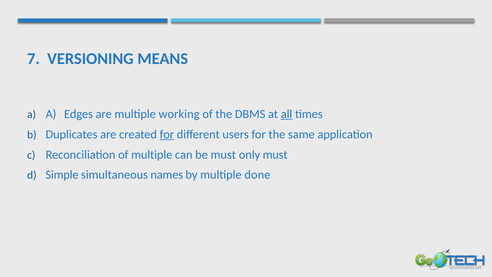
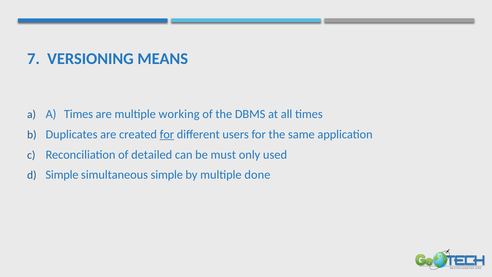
A Edges: Edges -> Times
all underline: present -> none
of multiple: multiple -> detailed
only must: must -> used
simultaneous names: names -> simple
